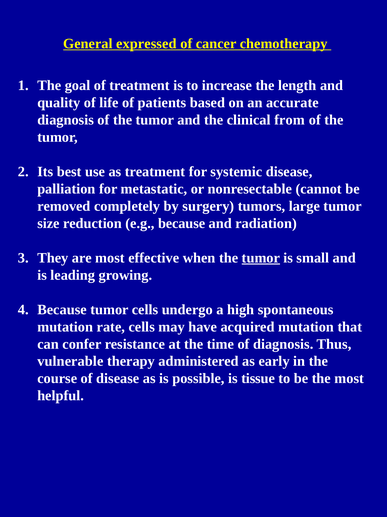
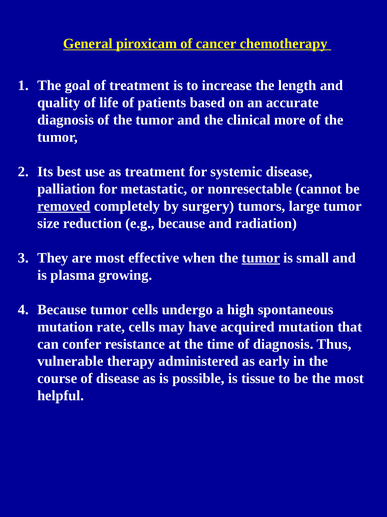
expressed: expressed -> piroxicam
from: from -> more
removed underline: none -> present
leading: leading -> plasma
